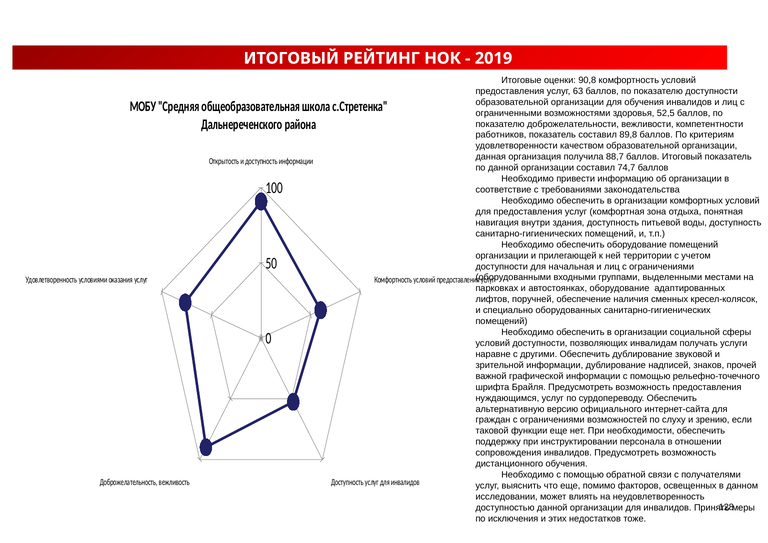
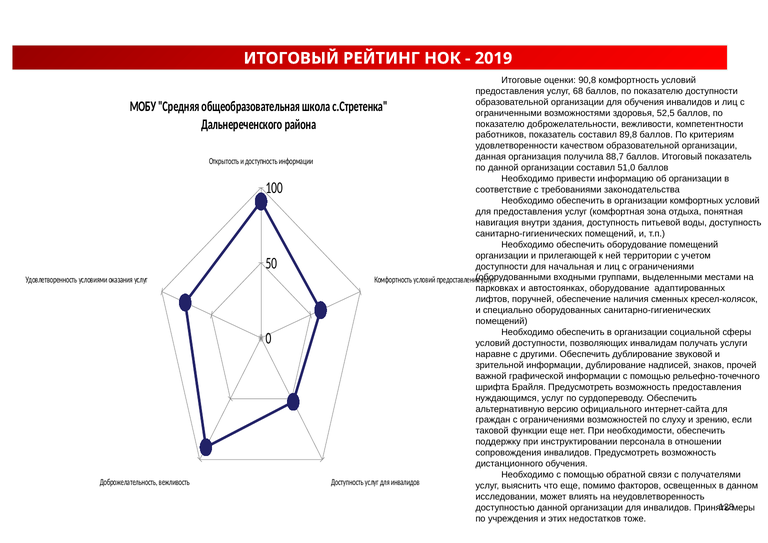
63: 63 -> 68
74,7: 74,7 -> 51,0
исключения: исключения -> учреждения
